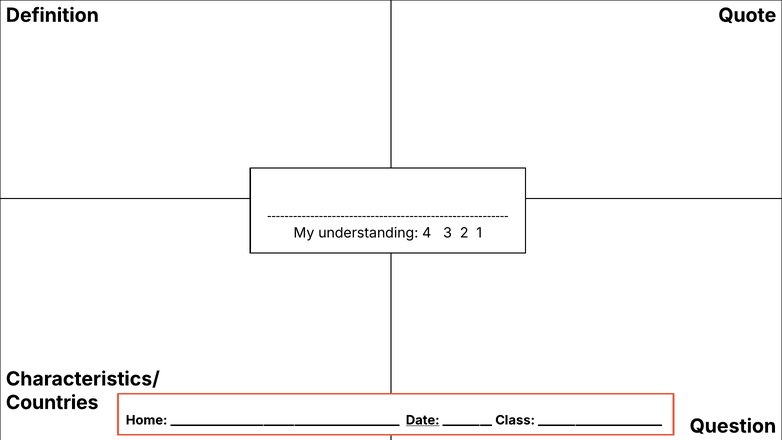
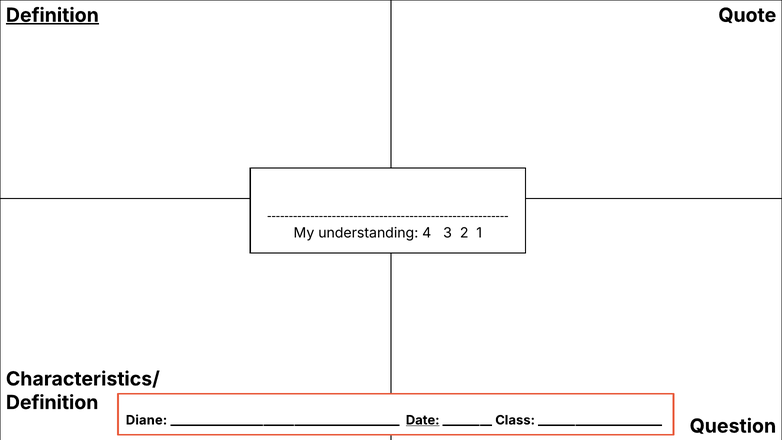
Definition at (52, 15) underline: none -> present
Countries at (52, 403): Countries -> Definition
Home: Home -> Diane
